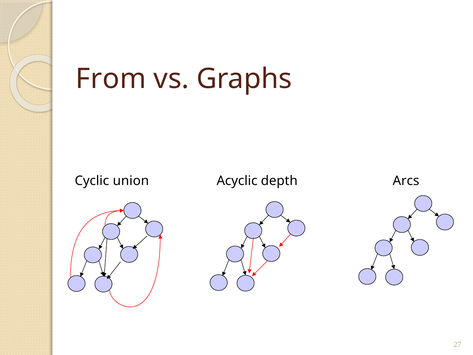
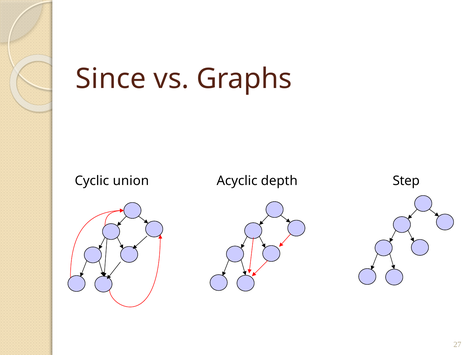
From: From -> Since
Arcs: Arcs -> Step
